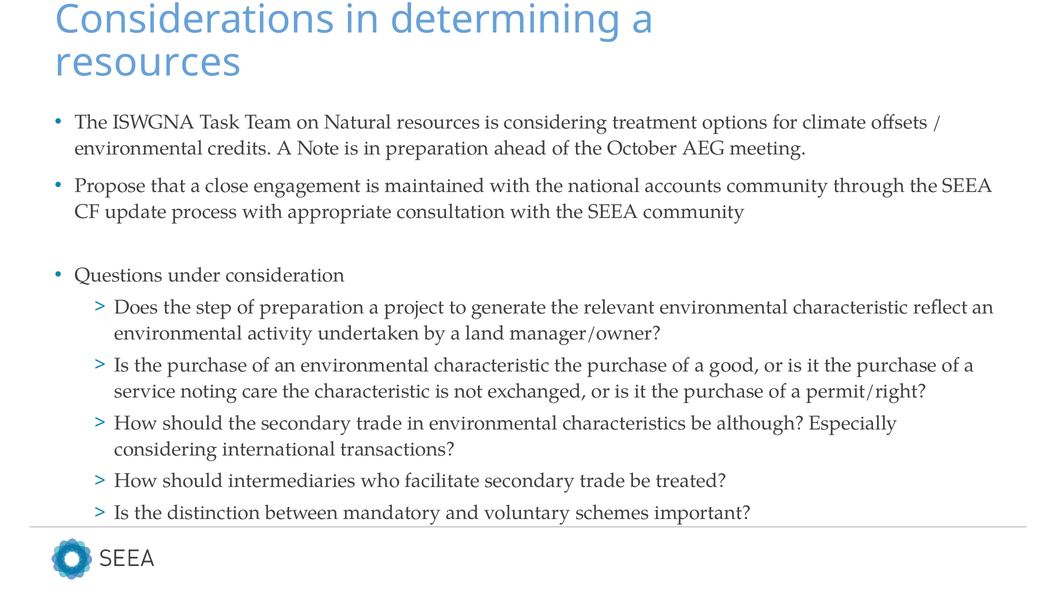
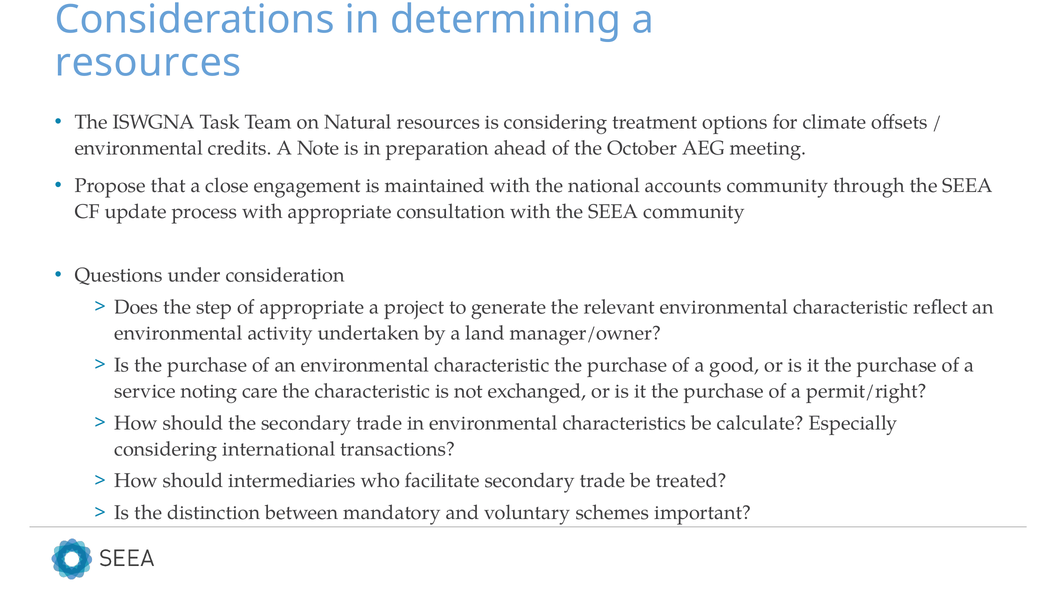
of preparation: preparation -> appropriate
although: although -> calculate
